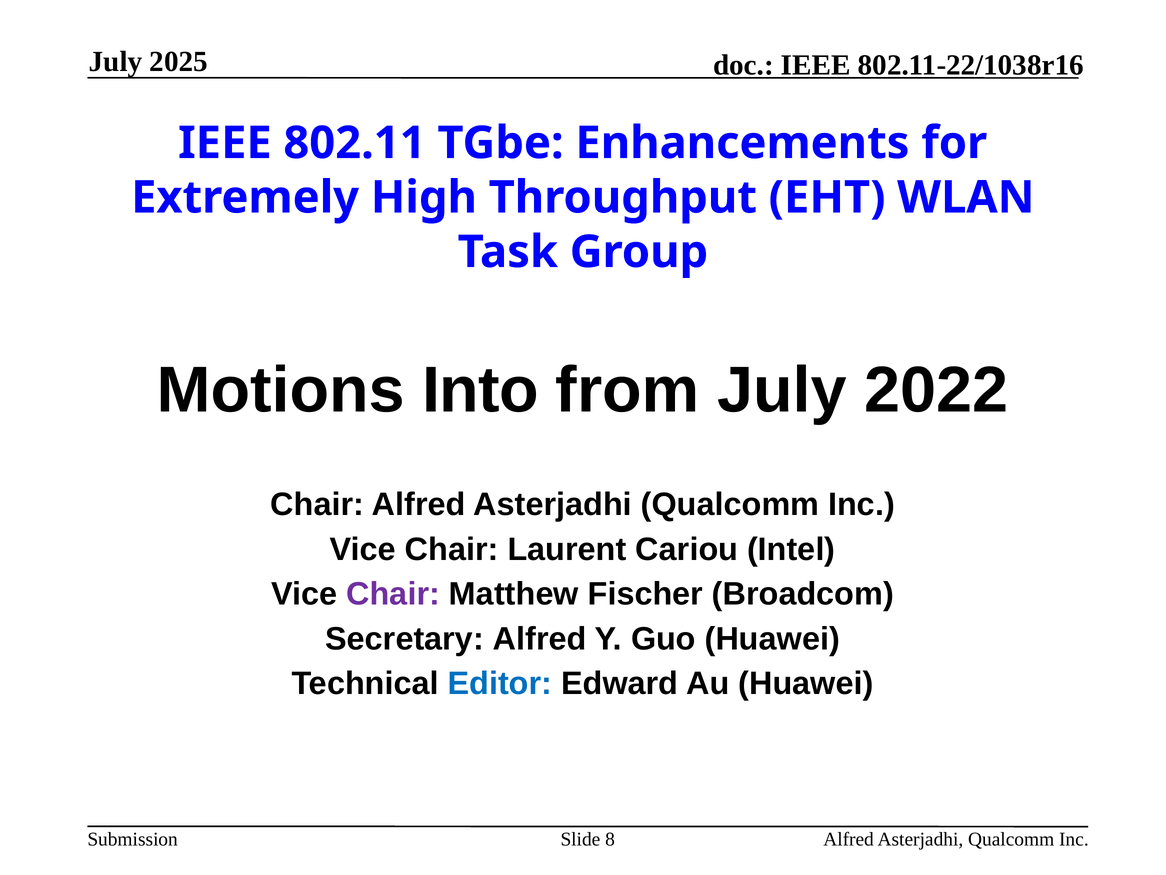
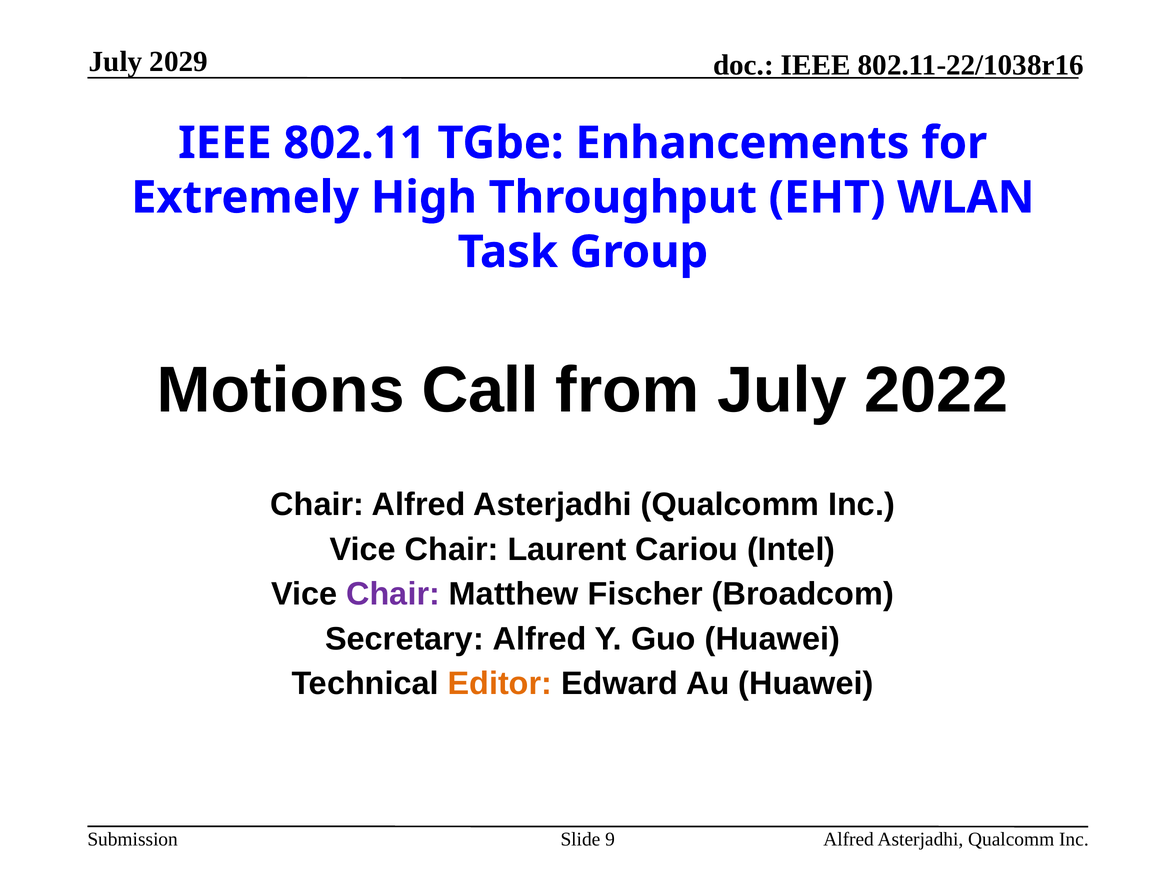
2025: 2025 -> 2029
Into: Into -> Call
Editor colour: blue -> orange
8: 8 -> 9
